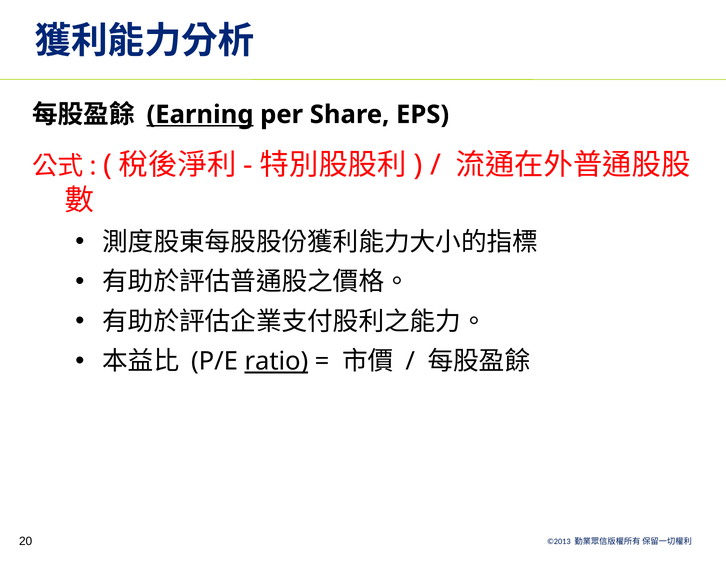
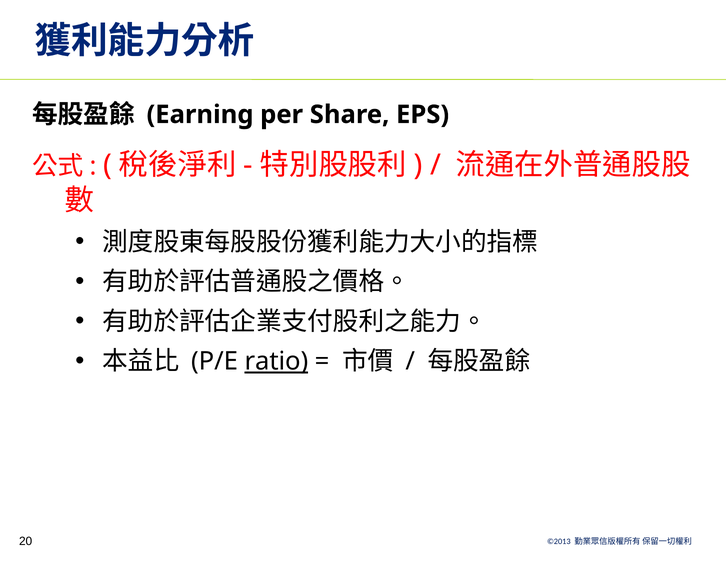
Earning underline: present -> none
